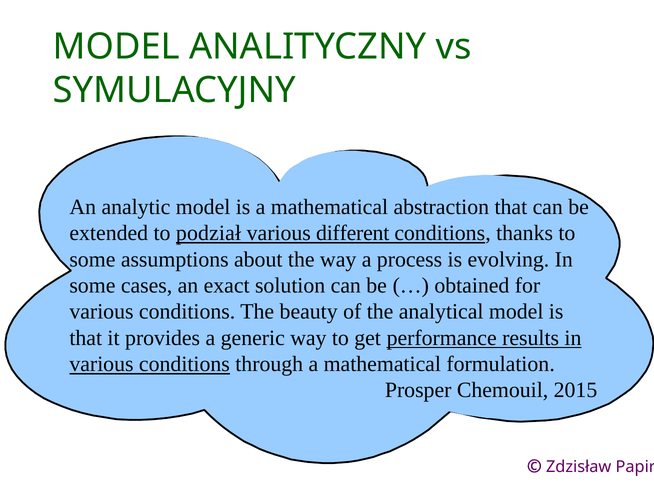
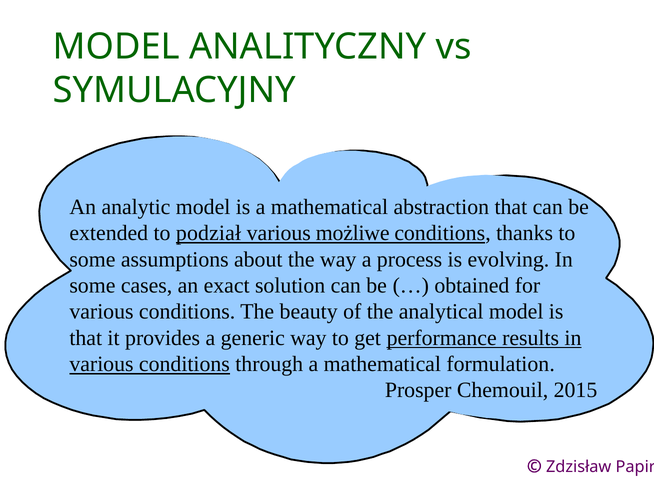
different: different -> możliwe
